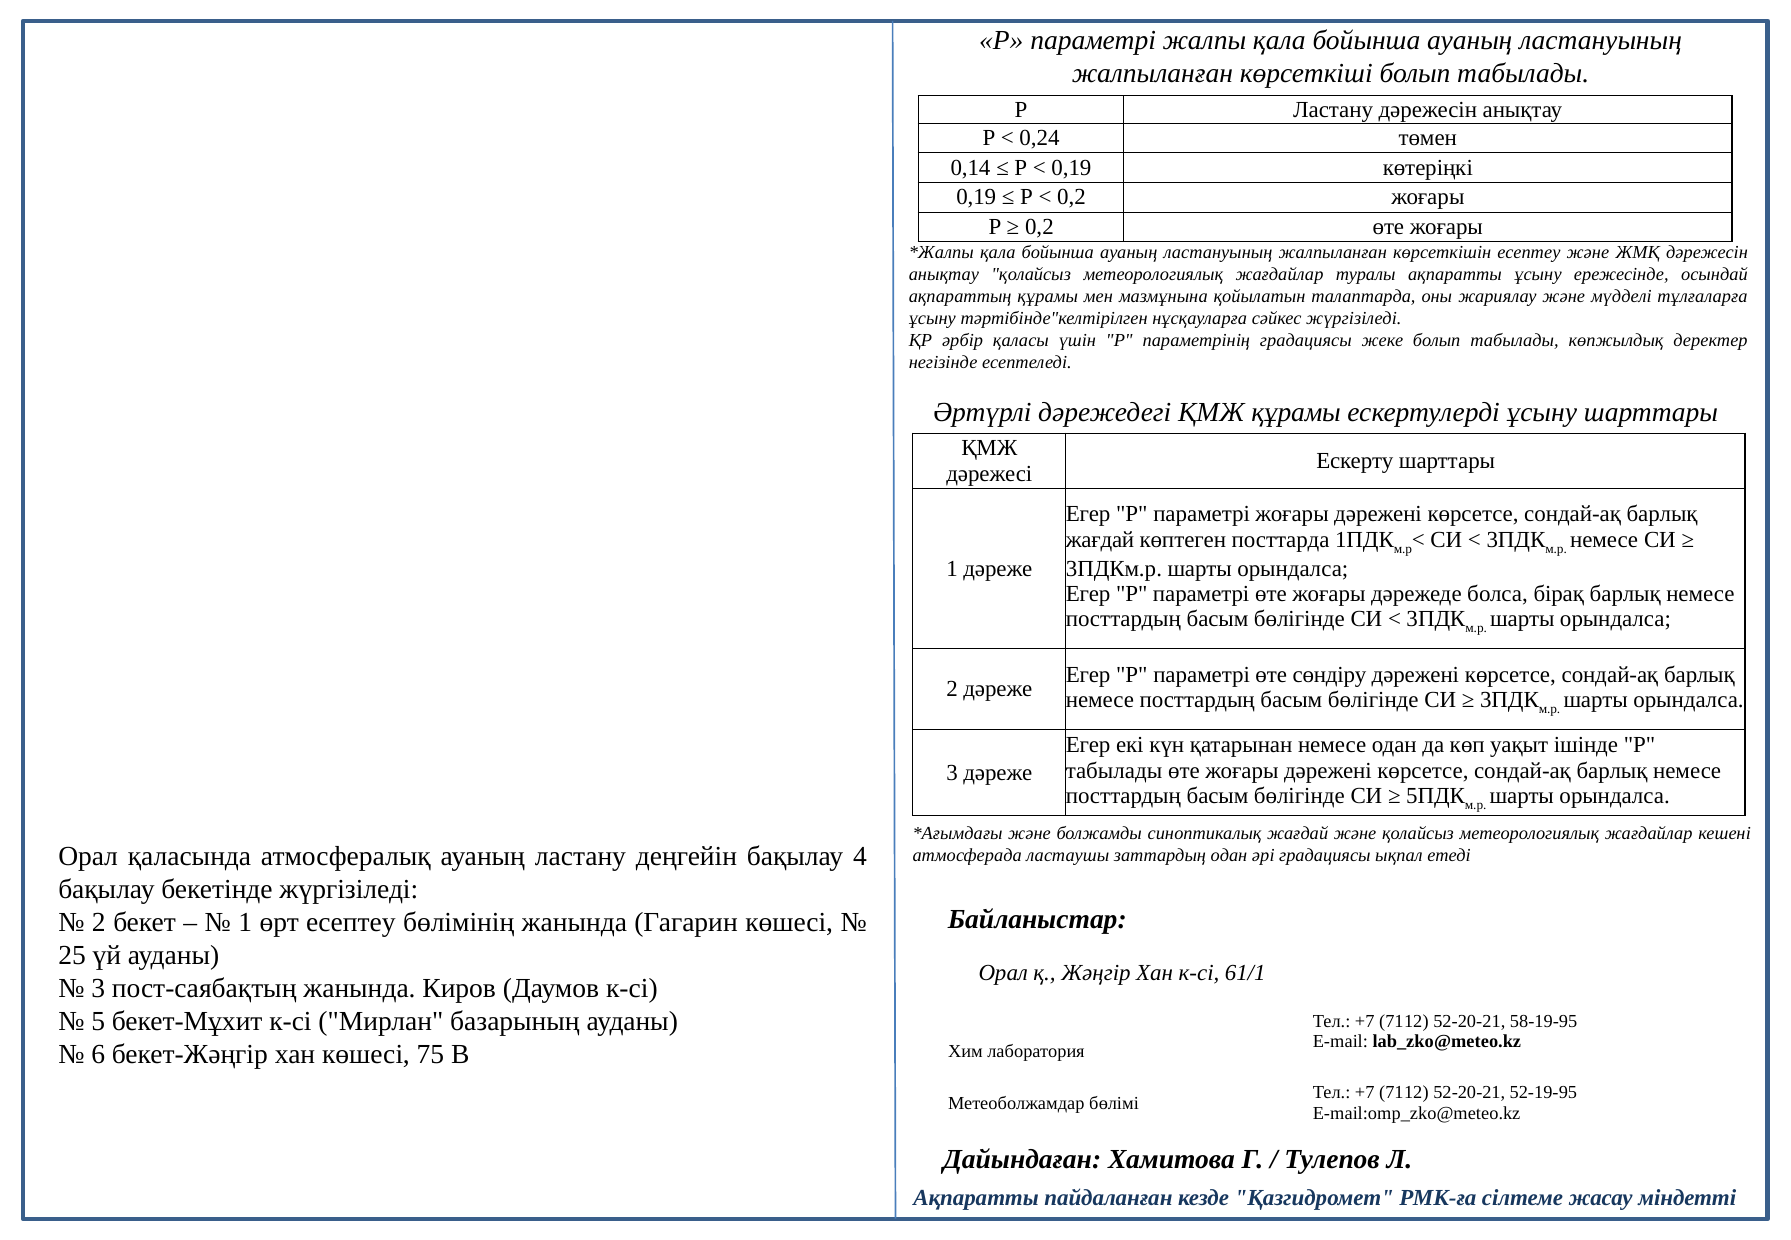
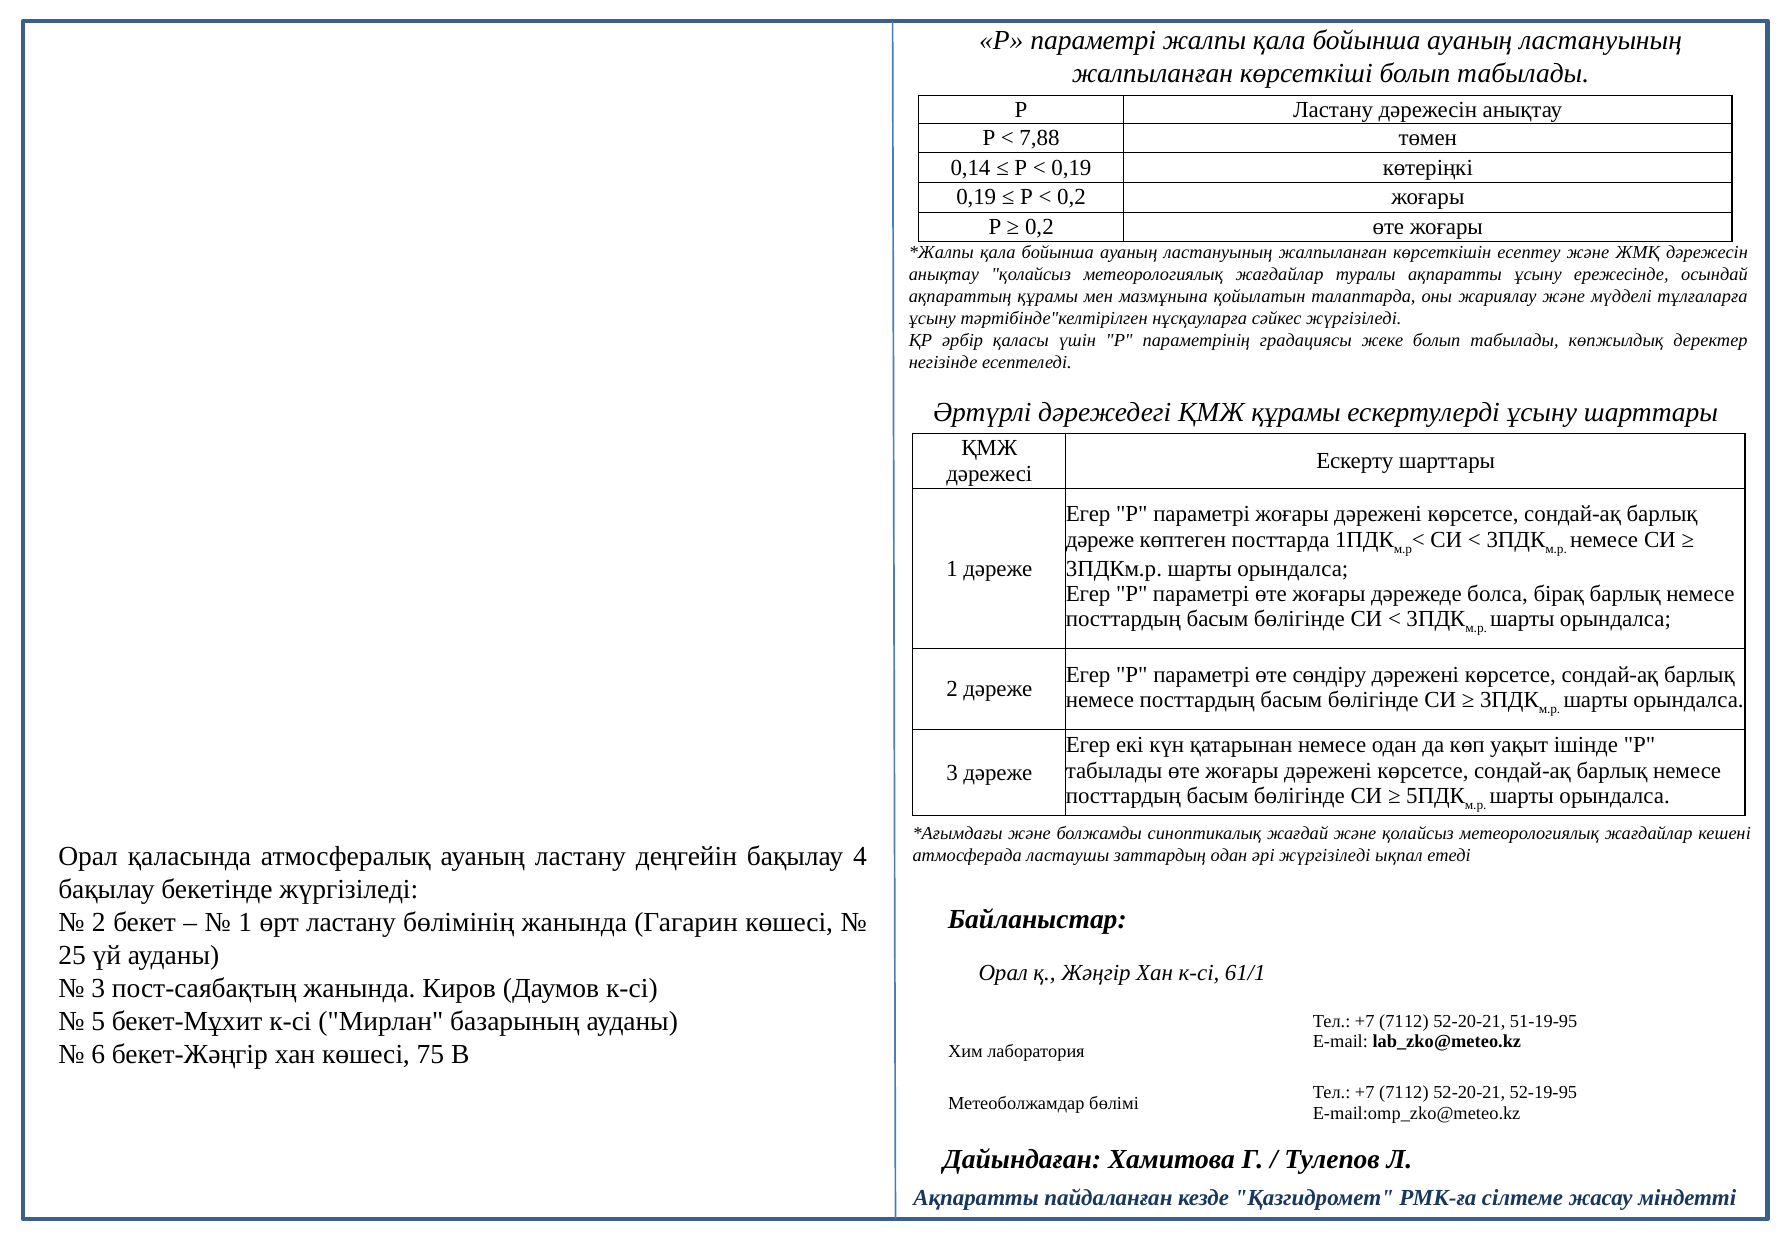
0,24: 0,24 -> 7,88
жағдай at (1100, 540): жағдай -> дәреже
әрі градациясы: градациясы -> жүргізіледі
өрт есептеу: есептеу -> ластану
58-19-95: 58-19-95 -> 51-19-95
